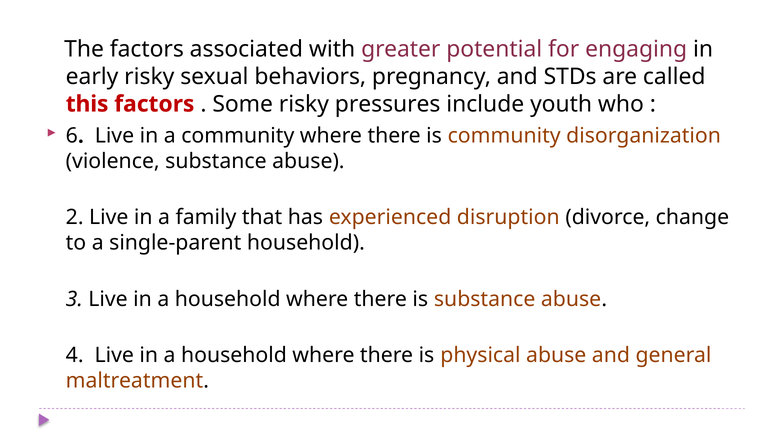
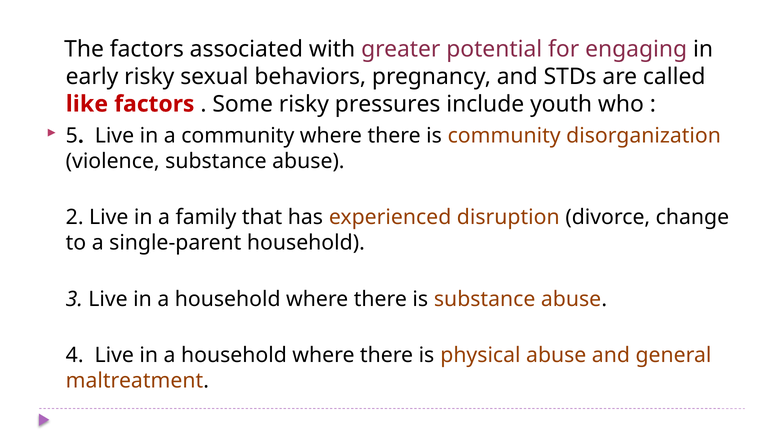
this: this -> like
6: 6 -> 5
